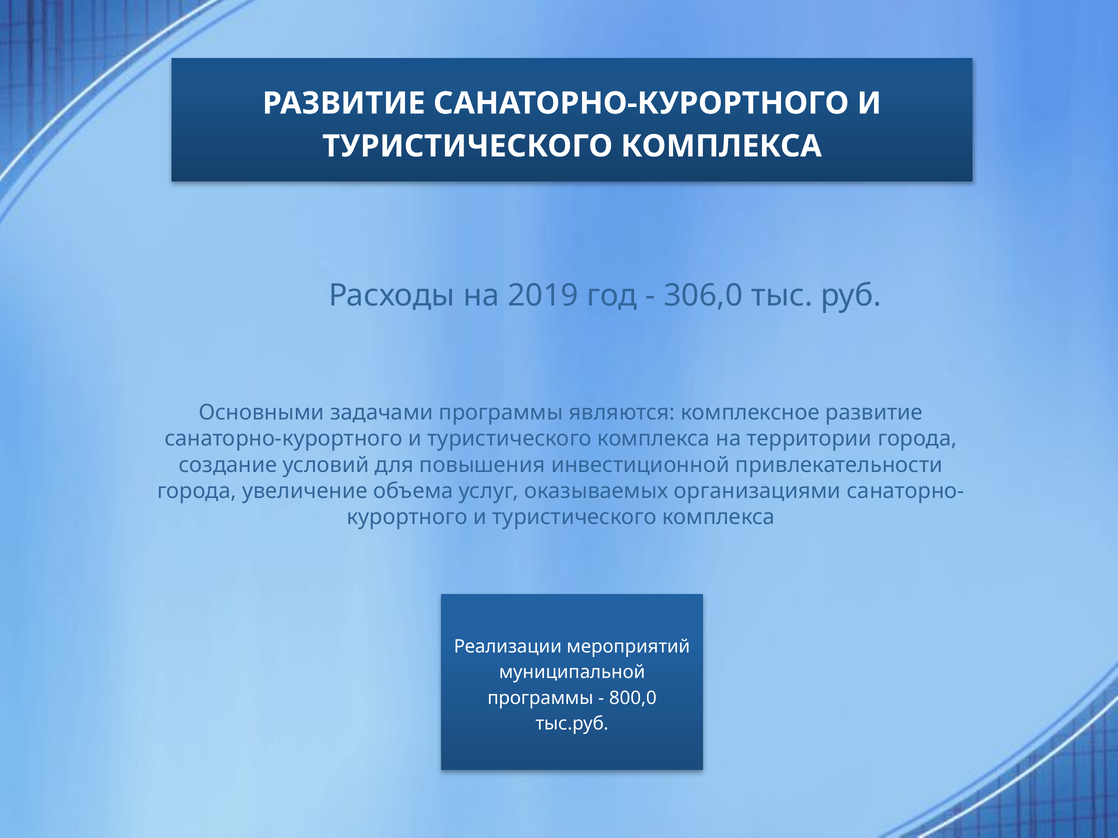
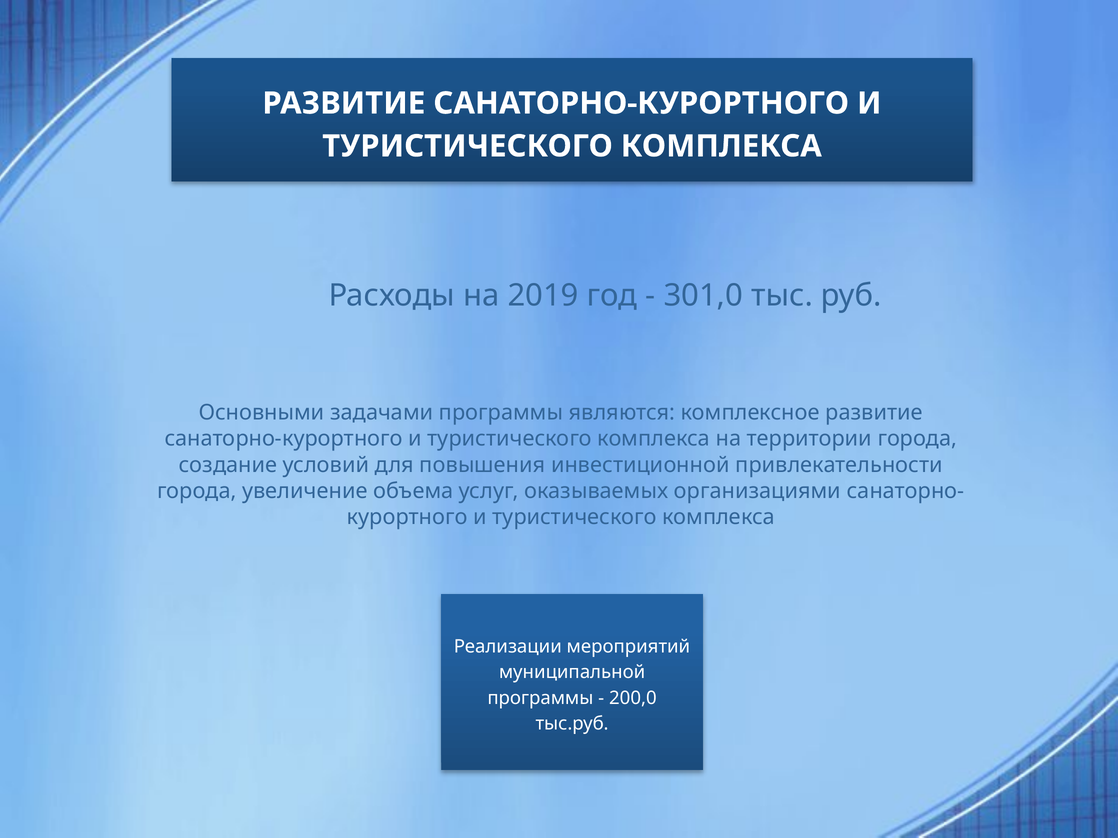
306,0: 306,0 -> 301,0
800,0: 800,0 -> 200,0
